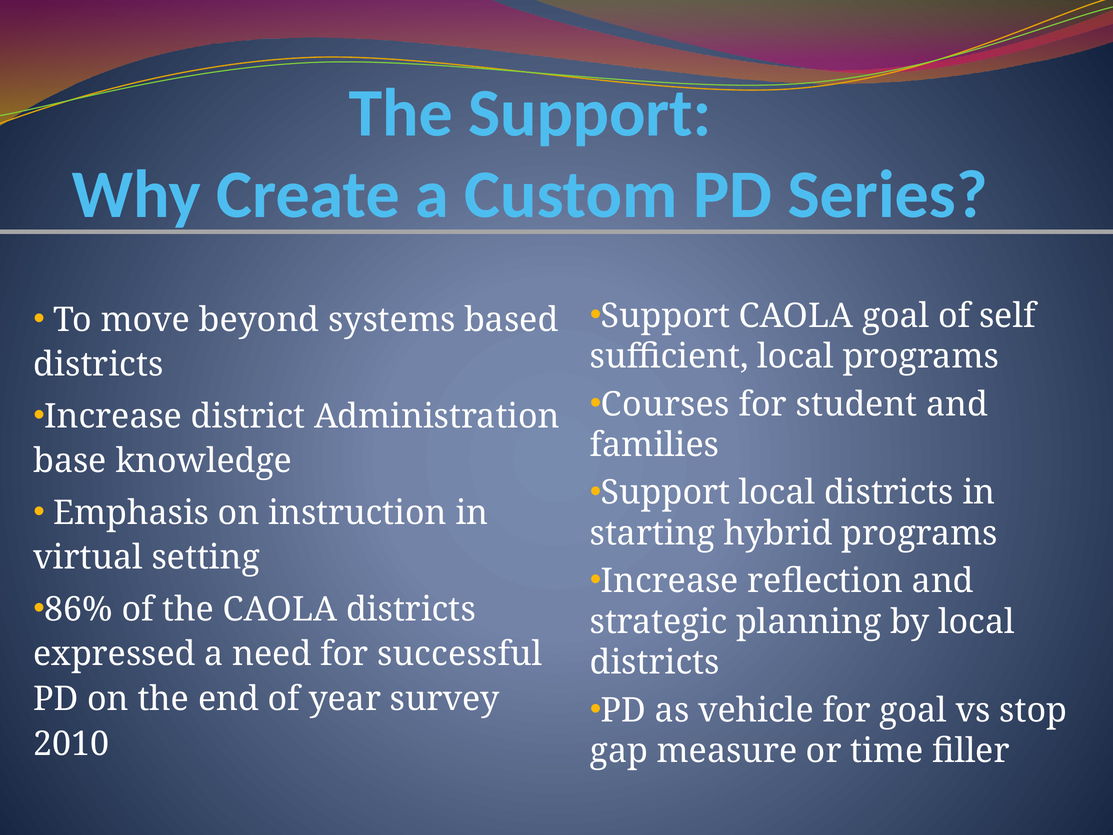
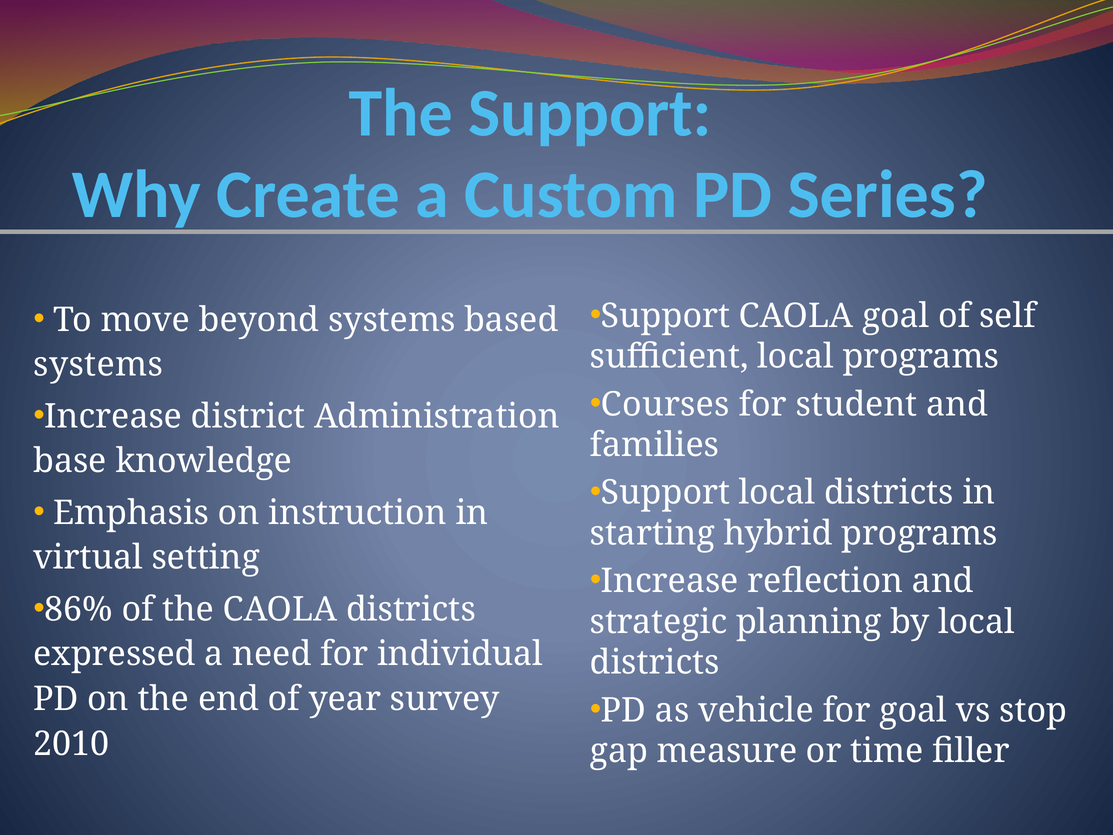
districts at (98, 365): districts -> systems
successful: successful -> individual
